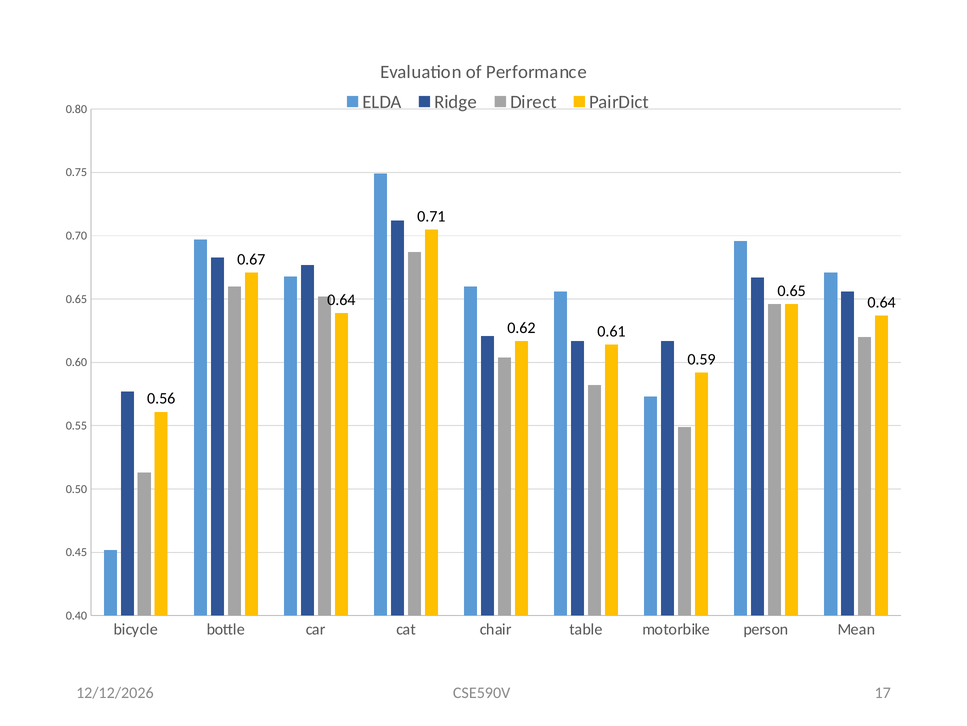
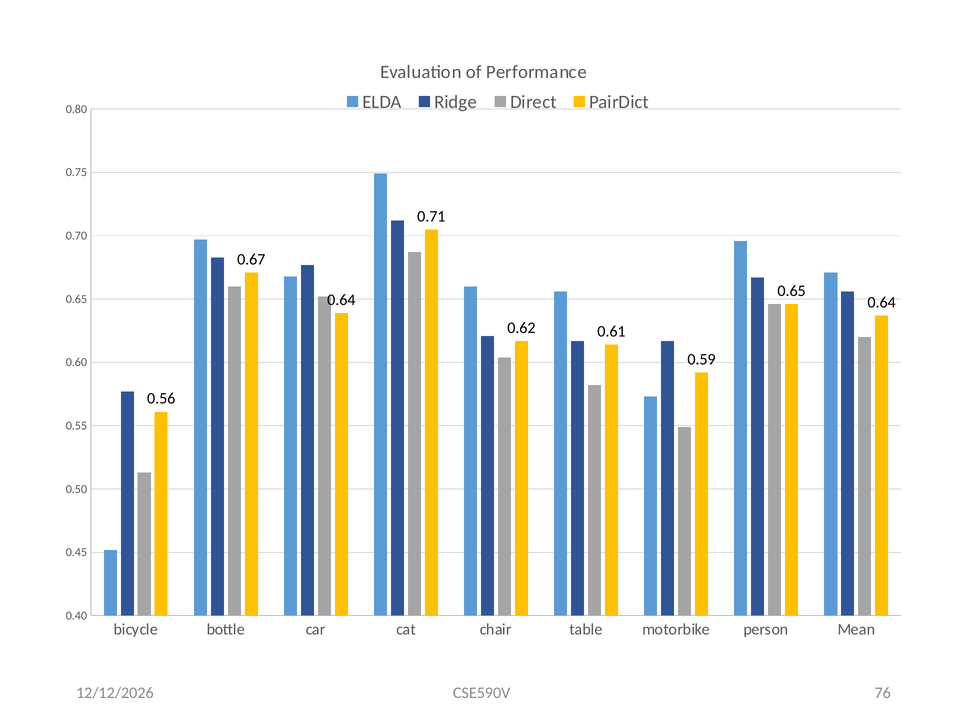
17: 17 -> 76
